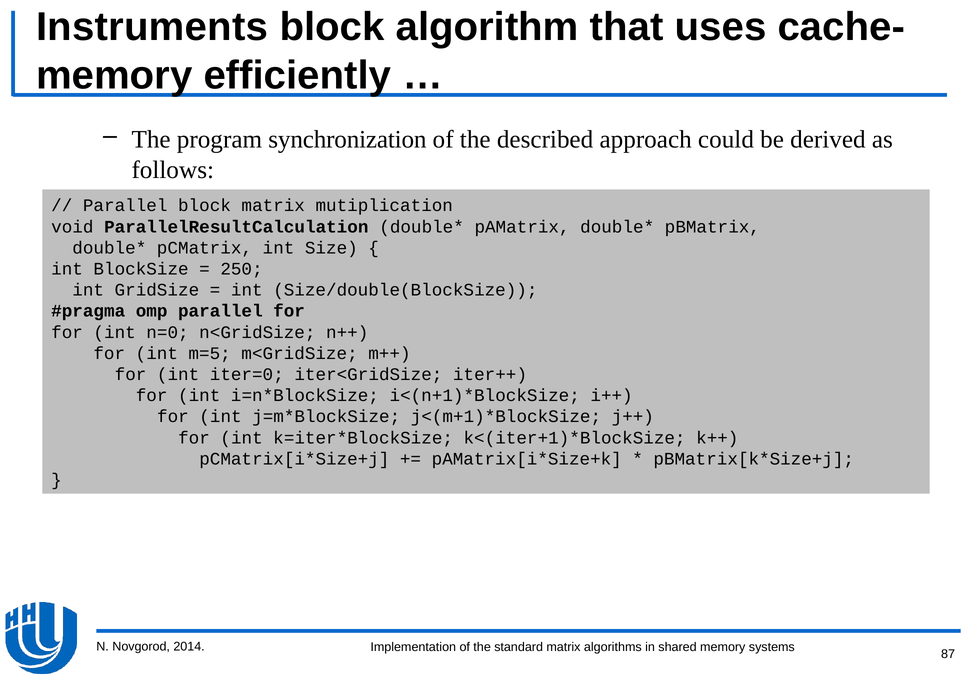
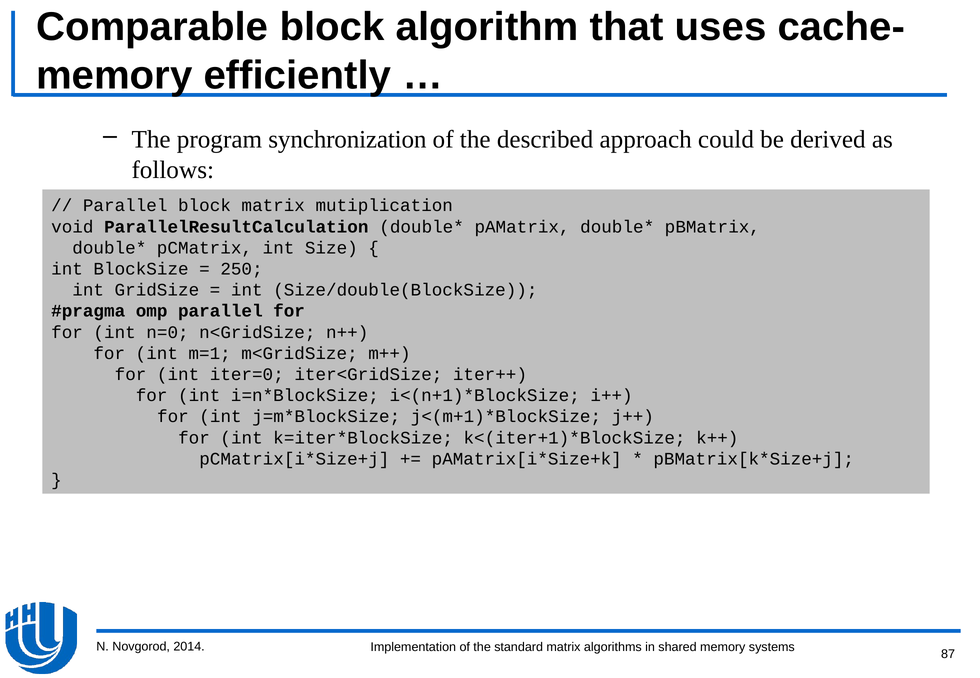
Instruments: Instruments -> Comparable
m=5: m=5 -> m=1
